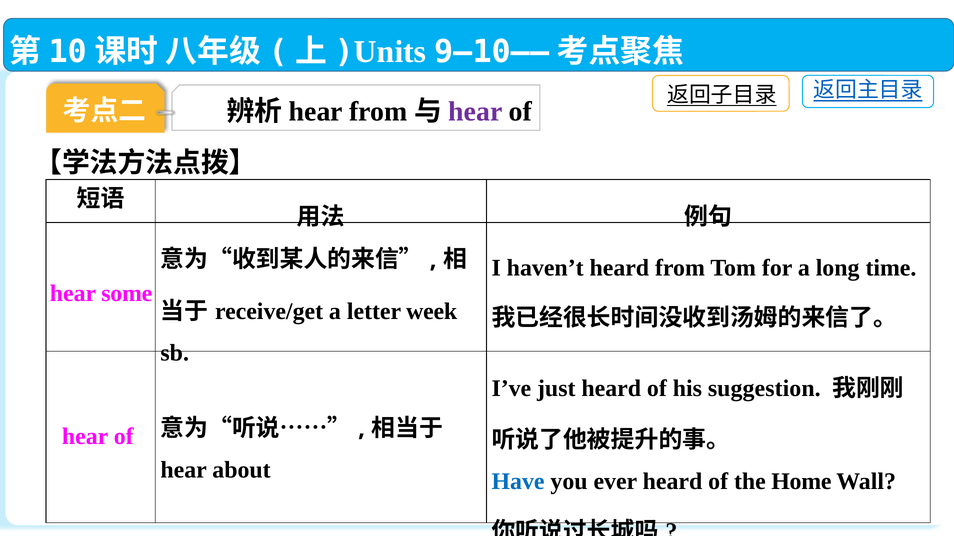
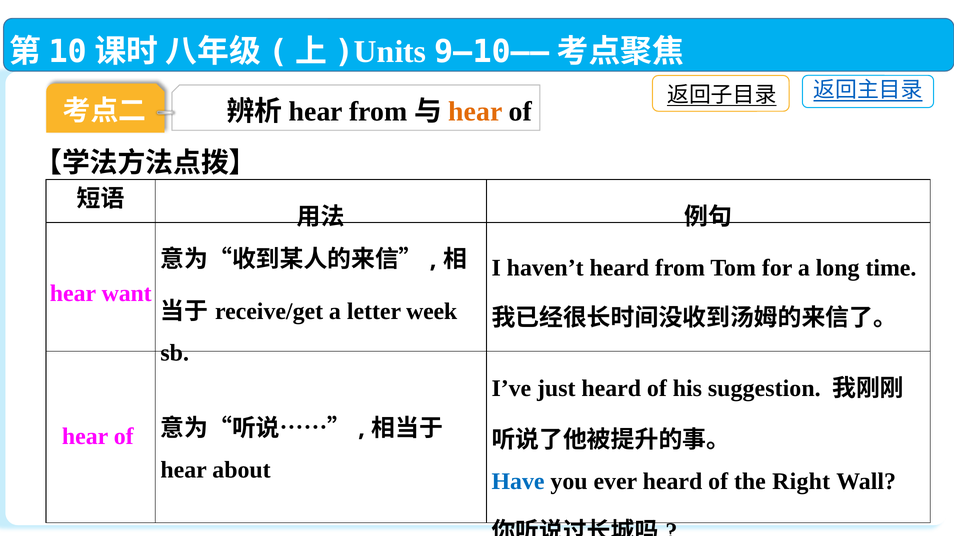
hear at (475, 112) colour: purple -> orange
some: some -> want
Home: Home -> Right
